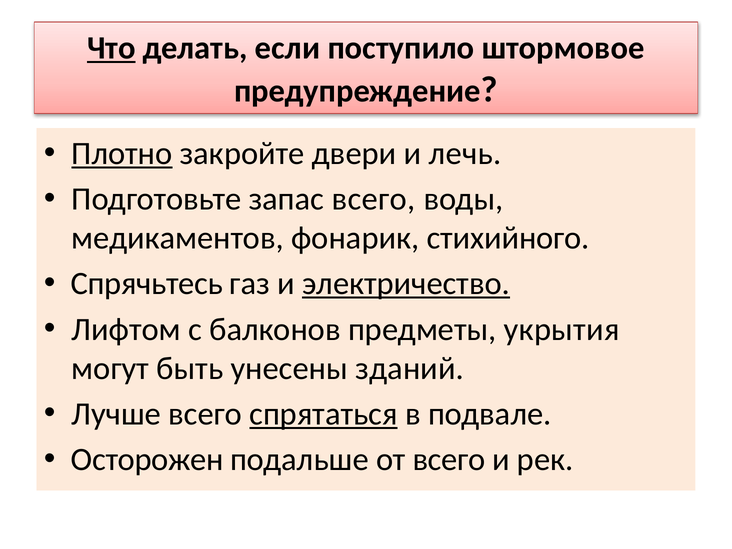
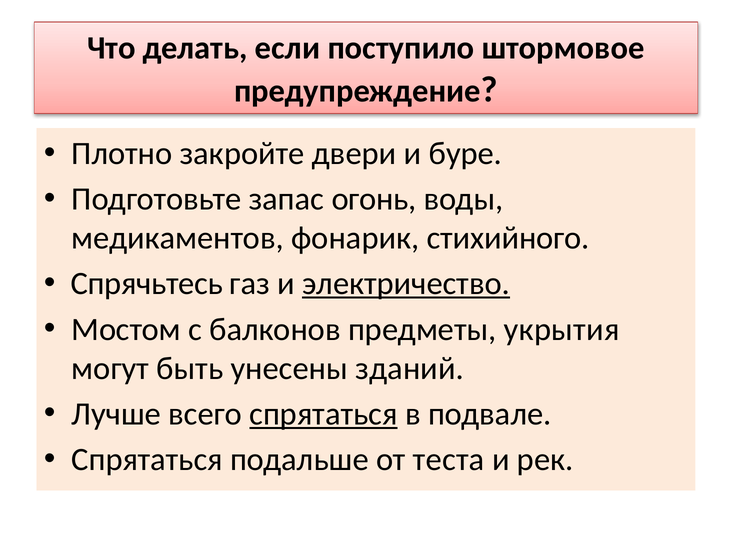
Что underline: present -> none
Плотно underline: present -> none
лечь: лечь -> буре
запас всего: всего -> огонь
Лифтом: Лифтом -> Мостом
Осторожен at (147, 459): Осторожен -> Спрятаться
от всего: всего -> теста
